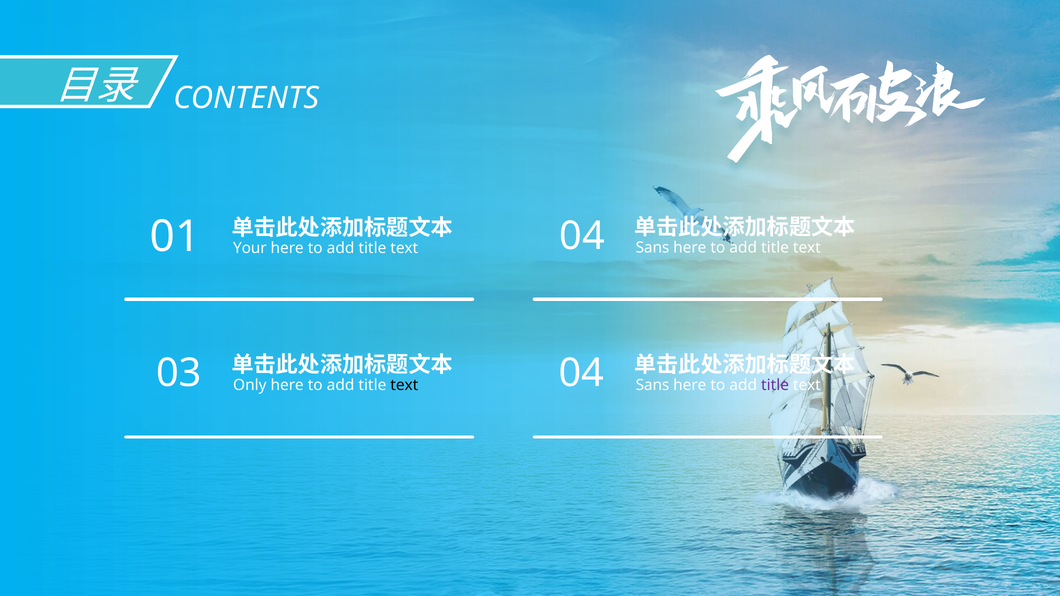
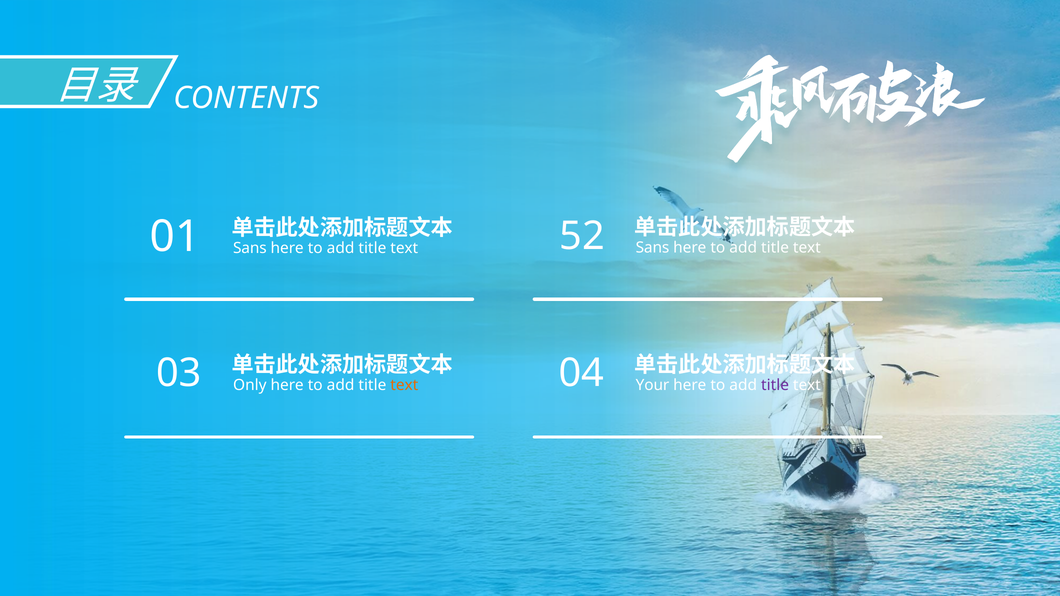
Your at (250, 248): Your -> Sans
04 at (582, 236): 04 -> 52
text at (404, 385) colour: black -> orange
Sans at (652, 385): Sans -> Your
